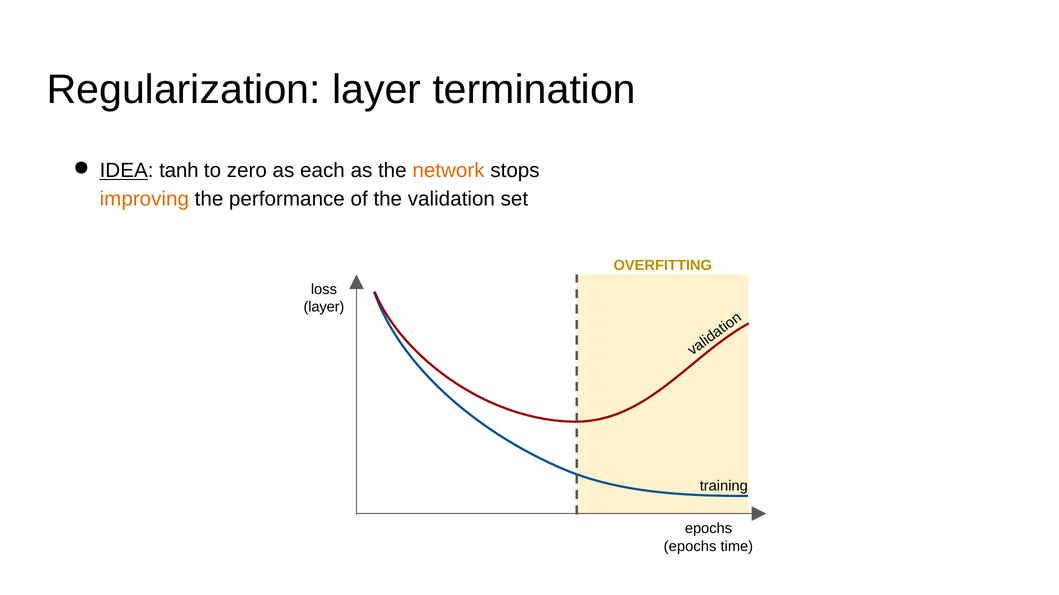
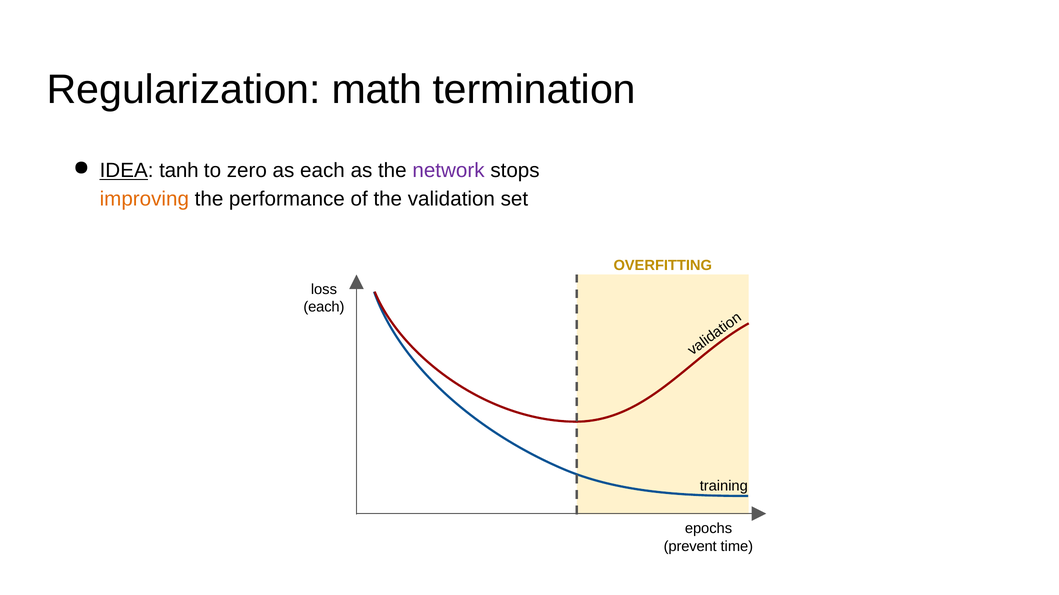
Regularization layer: layer -> math
network colour: orange -> purple
layer at (324, 308): layer -> each
epochs at (690, 547): epochs -> prevent
